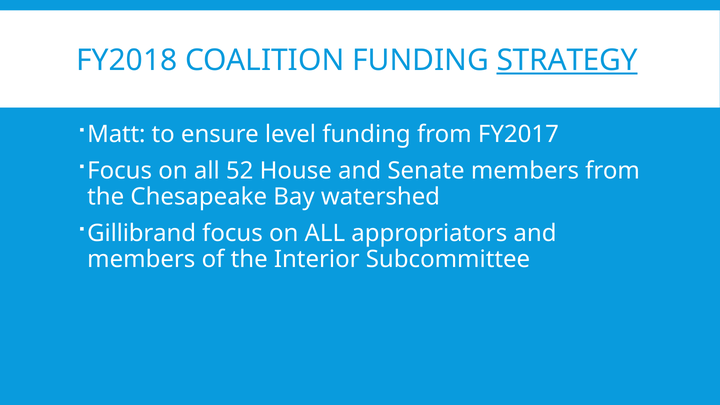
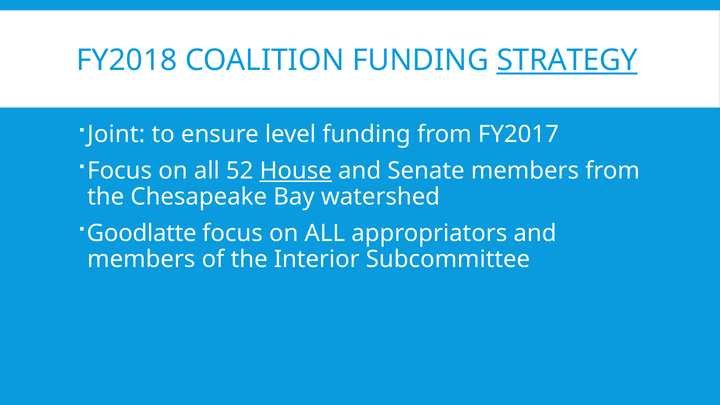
Matt: Matt -> Joint
House underline: none -> present
Gillibrand: Gillibrand -> Goodlatte
